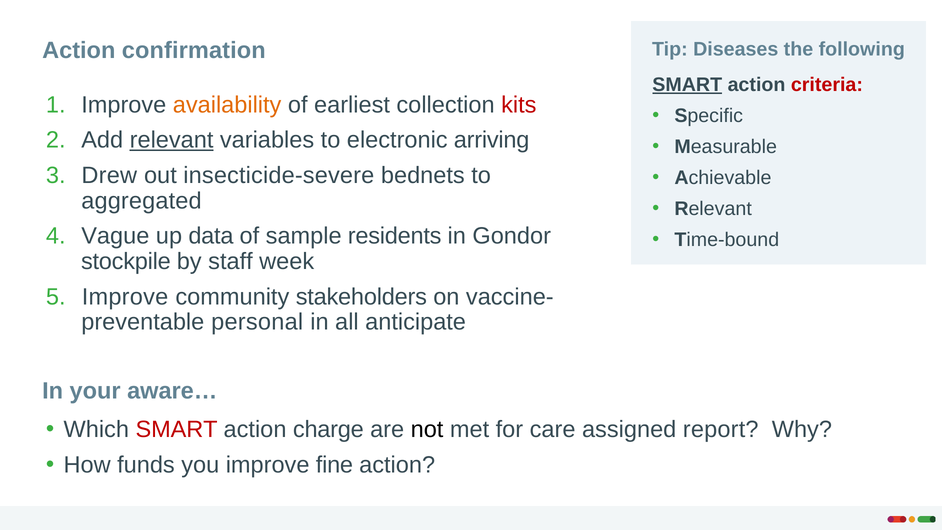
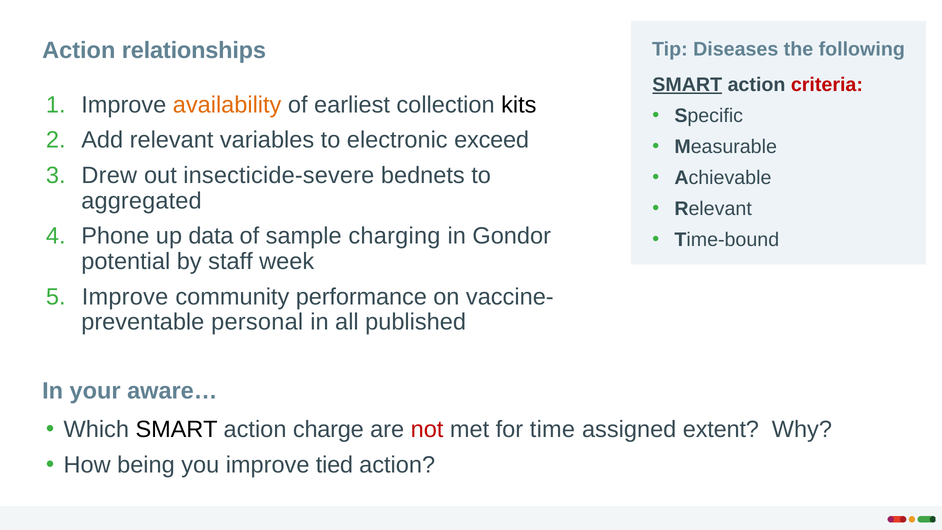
confirmation: confirmation -> relationships
kits colour: red -> black
relevant at (172, 140) underline: present -> none
arriving: arriving -> exceed
Vague: Vague -> Phone
residents: residents -> charging
stockpile: stockpile -> potential
stakeholders: stakeholders -> performance
anticipate: anticipate -> published
SMART at (177, 430) colour: red -> black
not colour: black -> red
care: care -> time
report: report -> extent
funds: funds -> being
fine: fine -> tied
